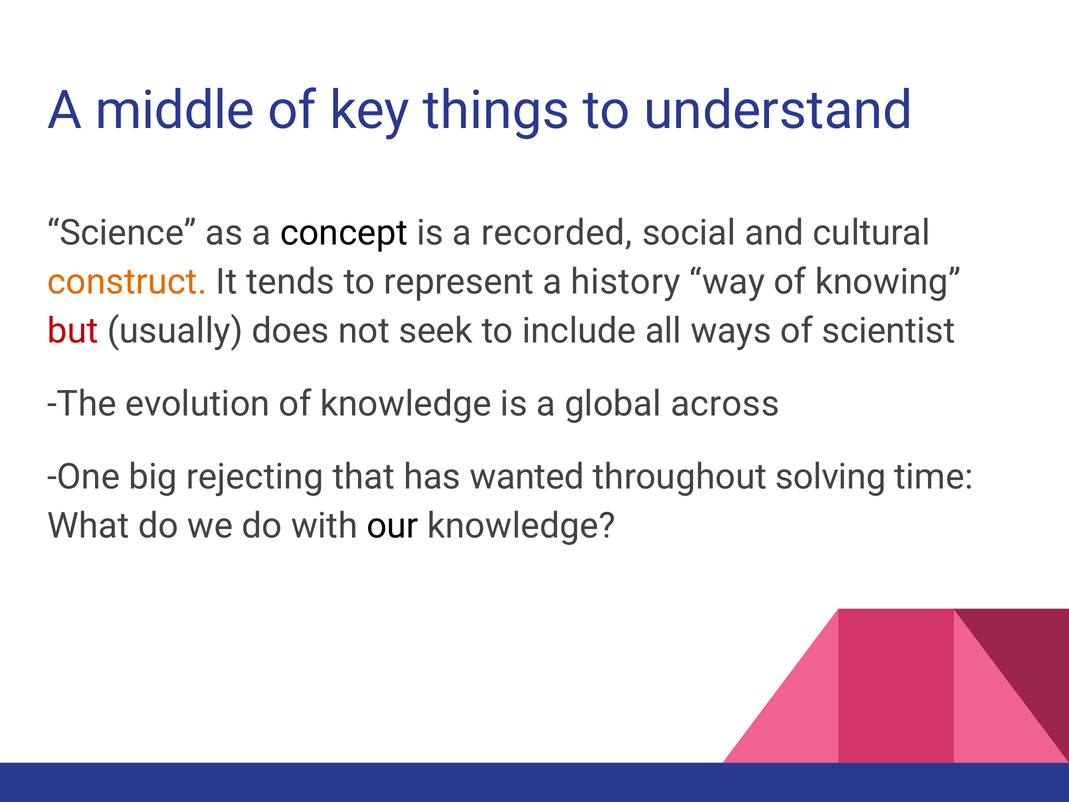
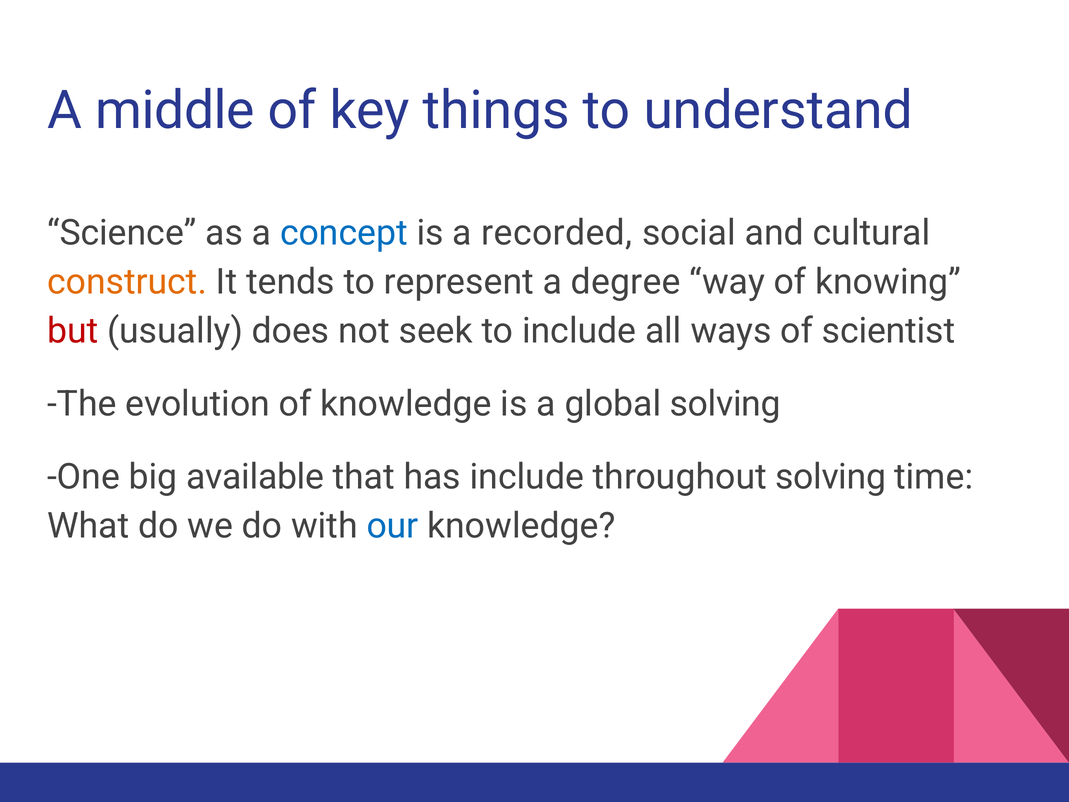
concept colour: black -> blue
history: history -> degree
global across: across -> solving
rejecting: rejecting -> available
has wanted: wanted -> include
our colour: black -> blue
